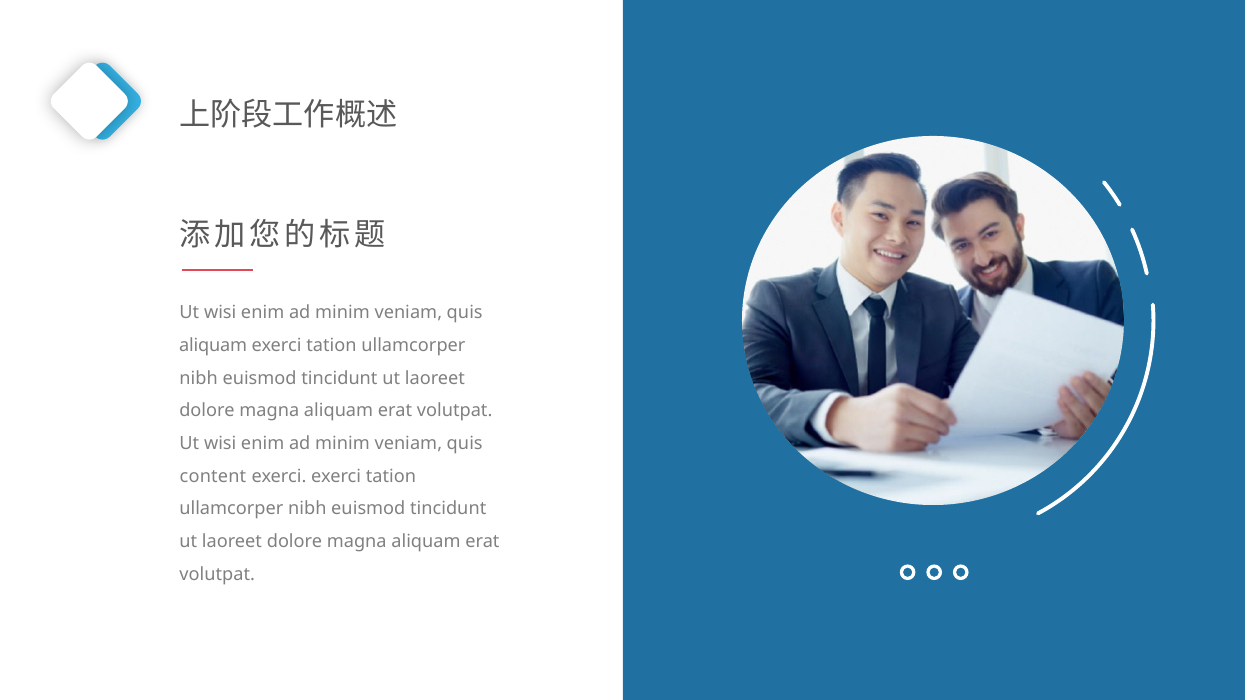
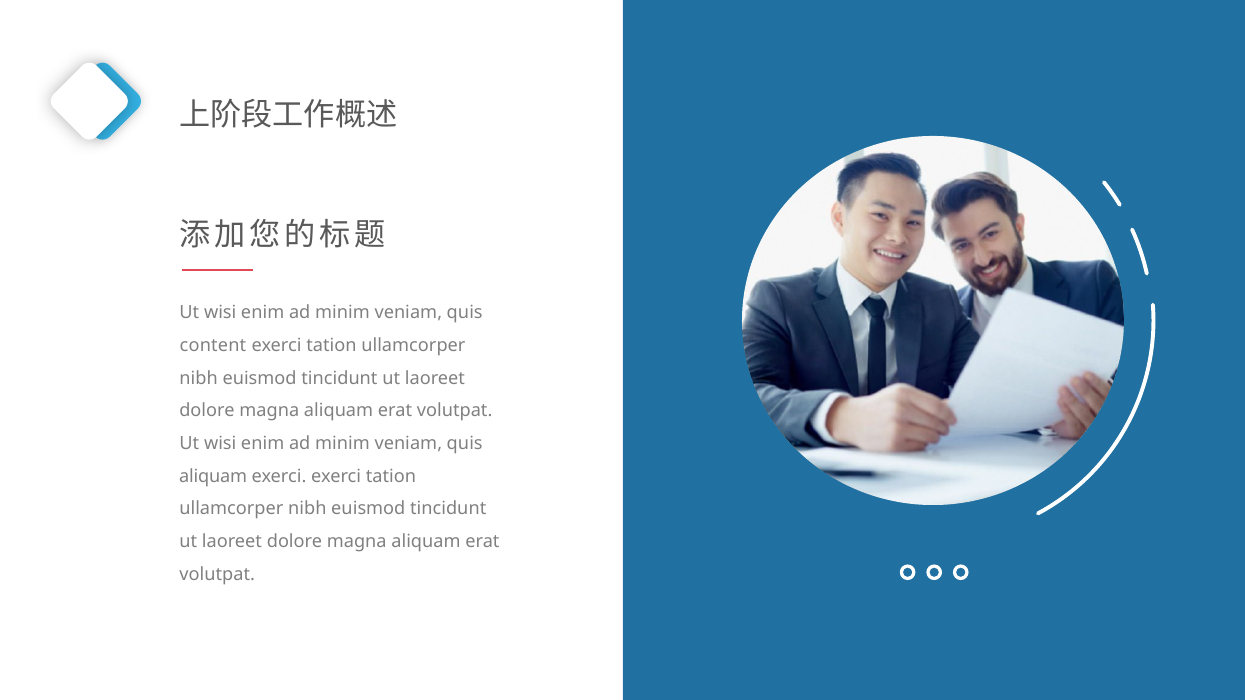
aliquam at (213, 346): aliquam -> content
content at (213, 477): content -> aliquam
